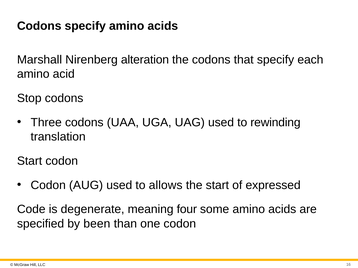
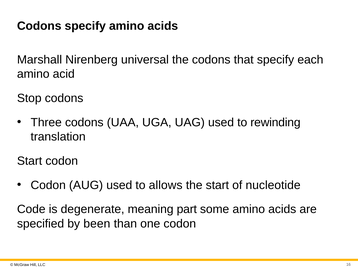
alteration: alteration -> universal
expressed: expressed -> nucleotide
four: four -> part
